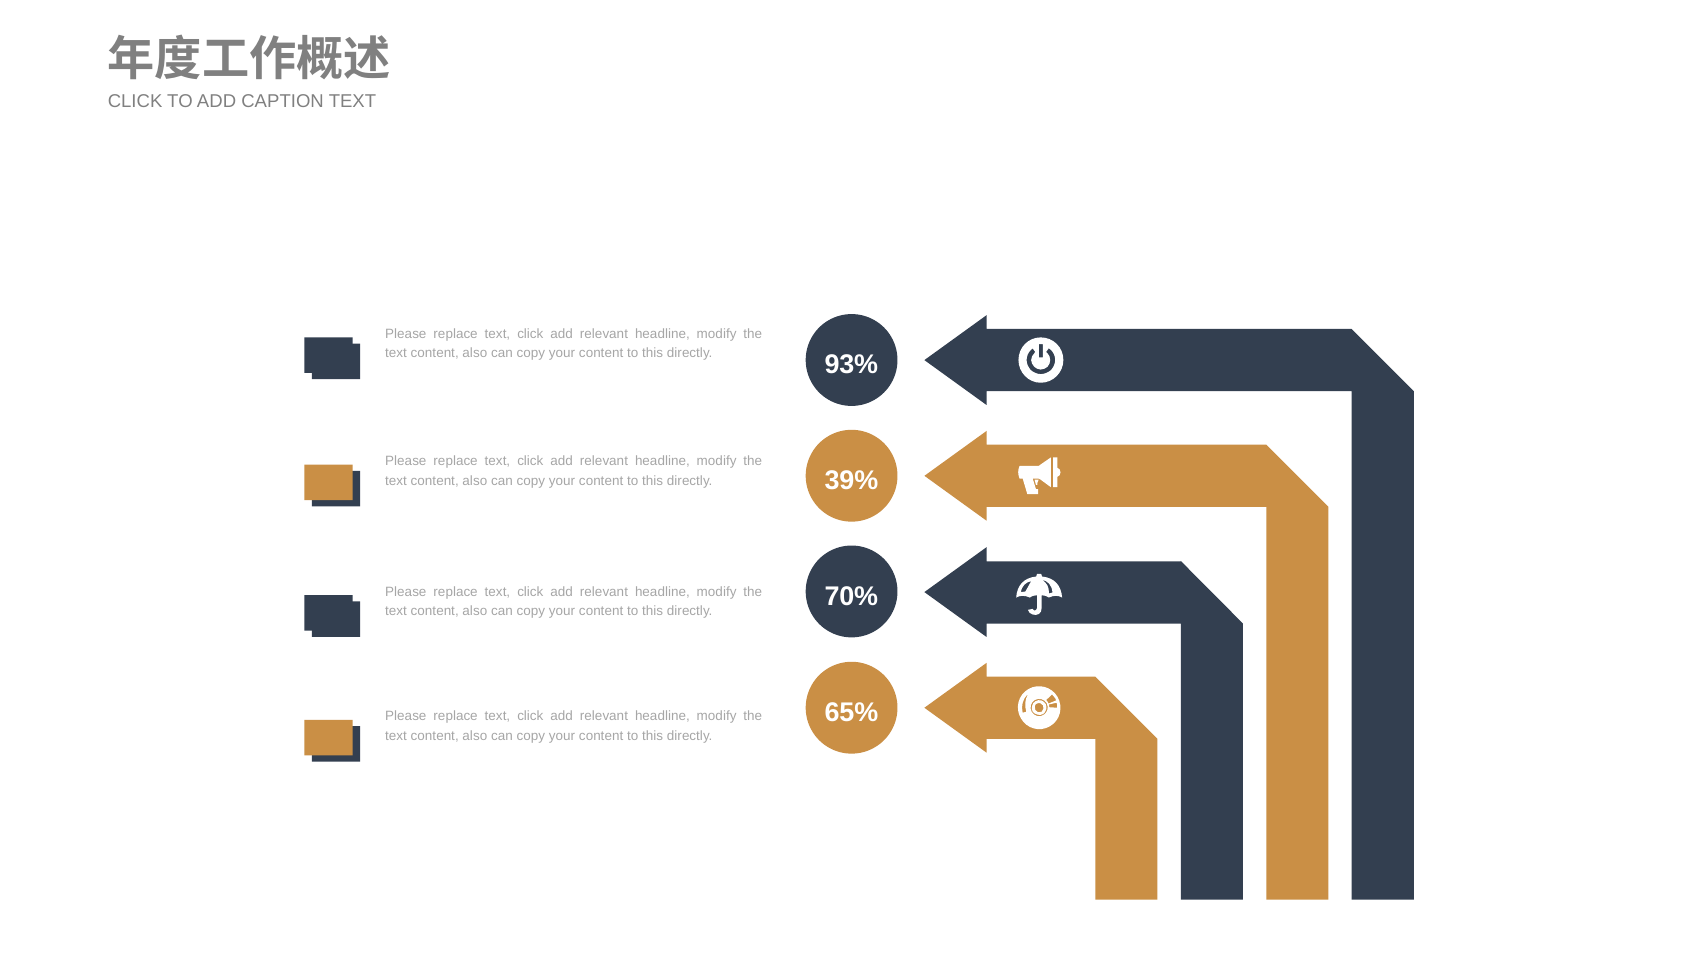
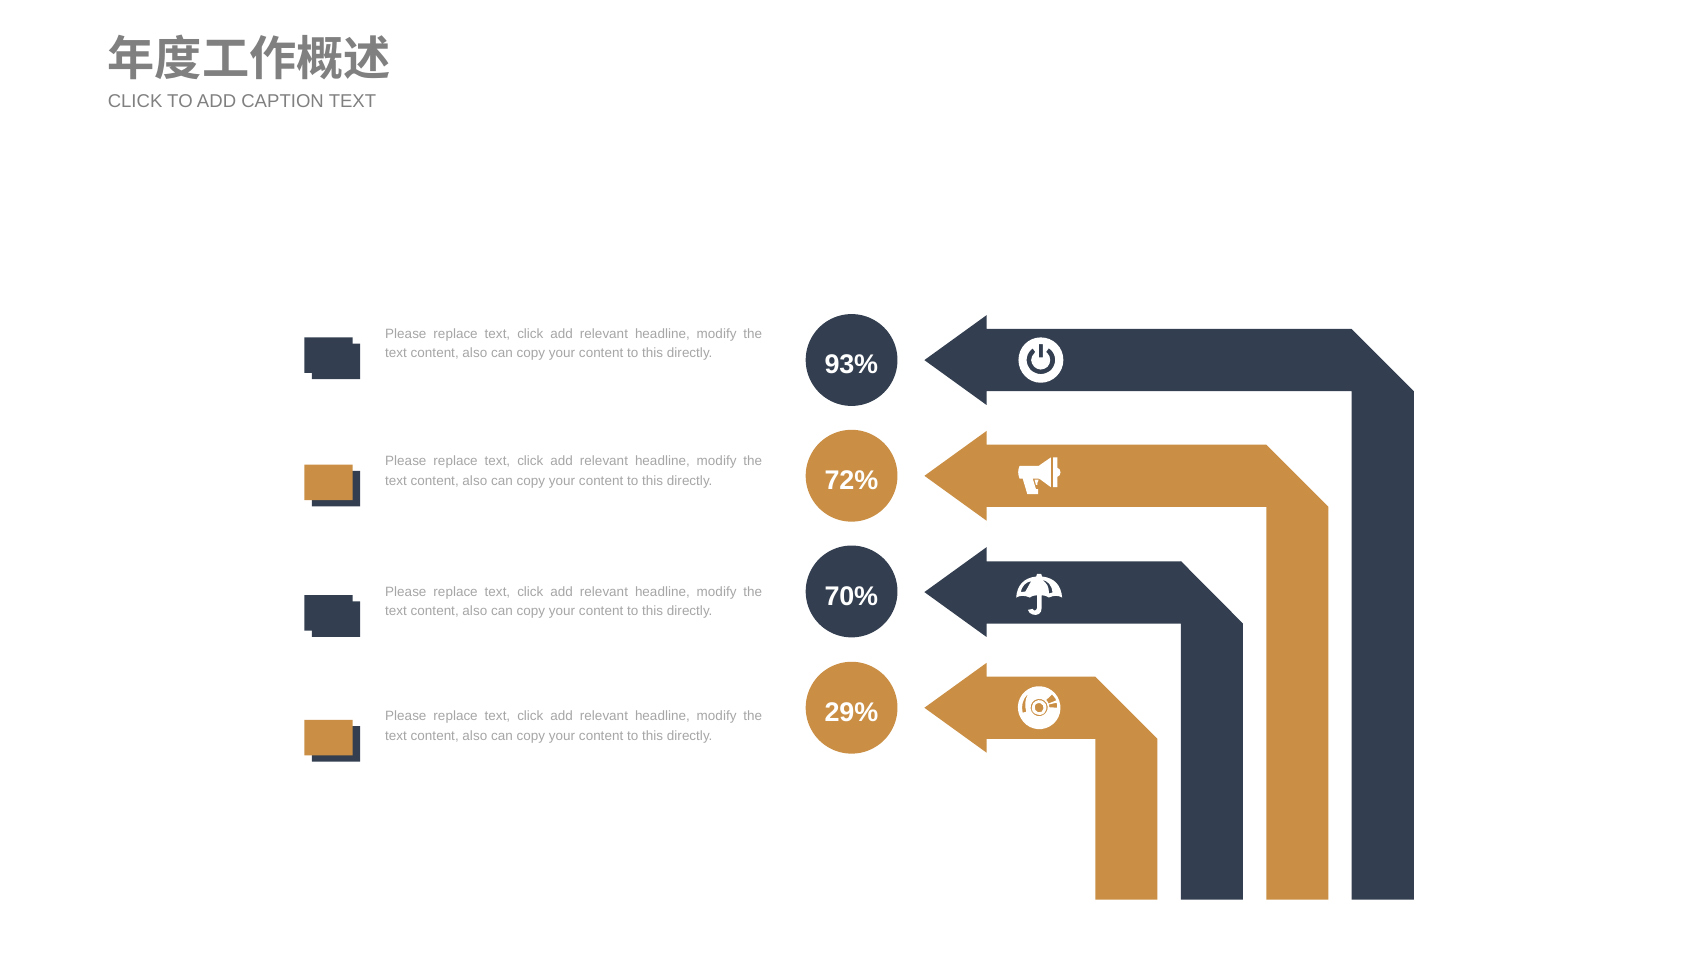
39%: 39% -> 72%
65%: 65% -> 29%
